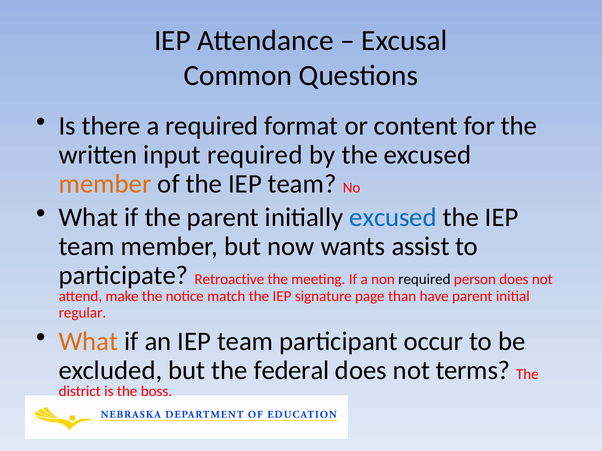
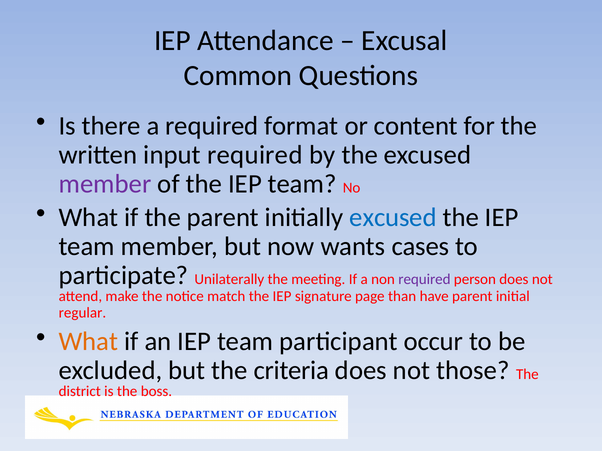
member at (105, 184) colour: orange -> purple
assist: assist -> cases
Retroactive: Retroactive -> Unilaterally
required at (424, 280) colour: black -> purple
federal: federal -> criteria
terms: terms -> those
